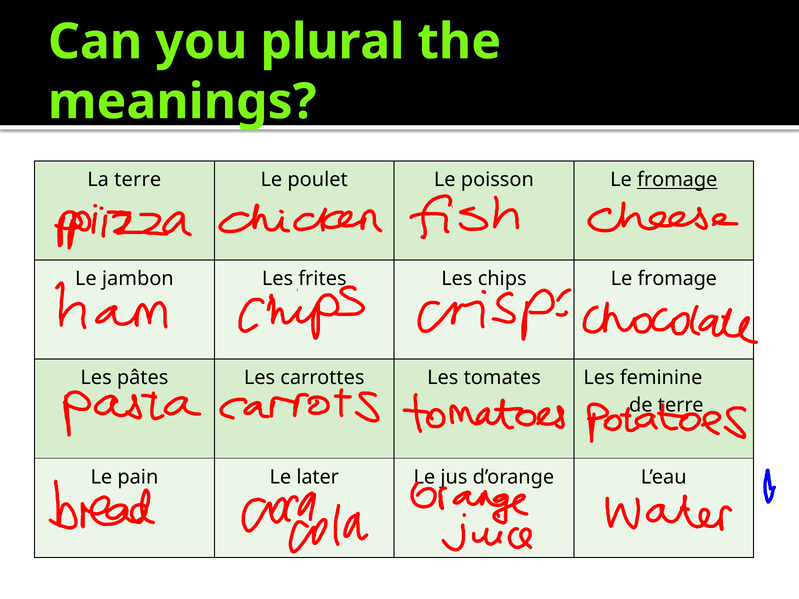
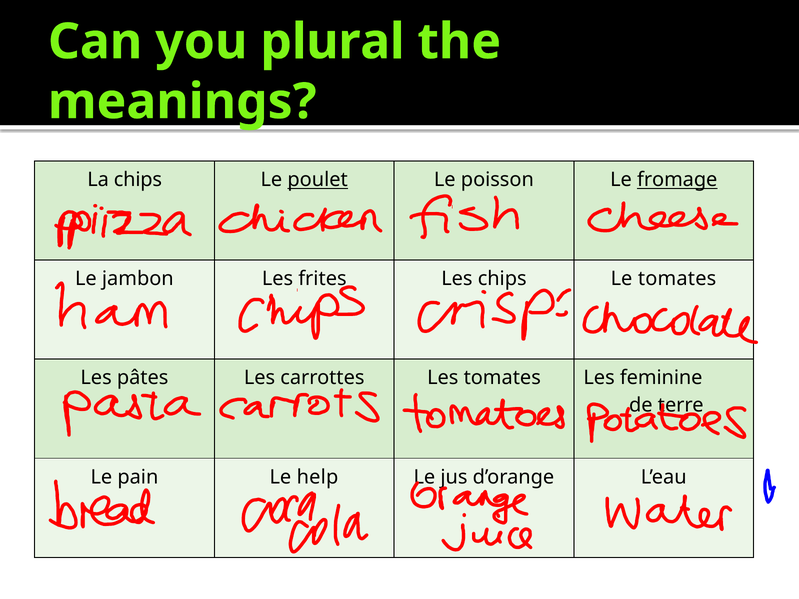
La terre: terre -> chips
poulet underline: none -> present
fromage at (677, 279): fromage -> tomates
later: later -> help
